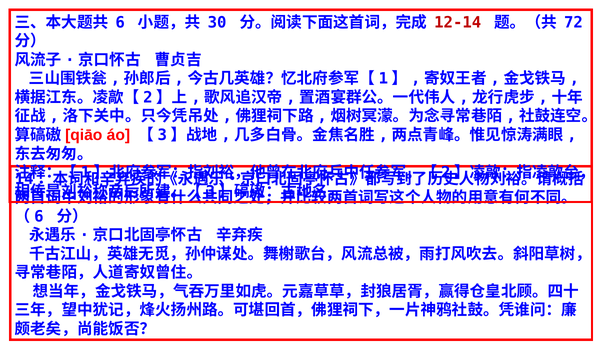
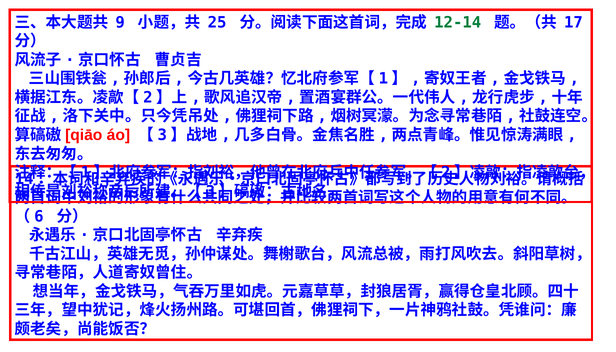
6: 6 -> 9
30: 30 -> 25
12-14 colour: red -> green
72: 72 -> 17
